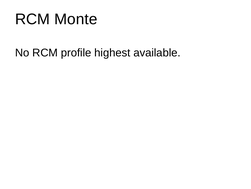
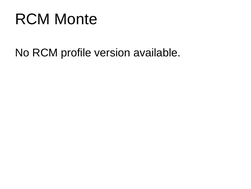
highest: highest -> version
